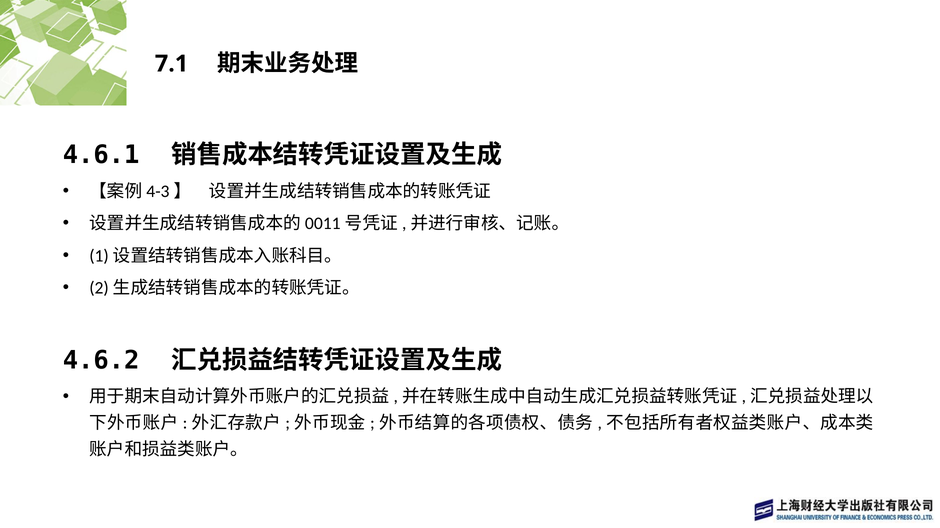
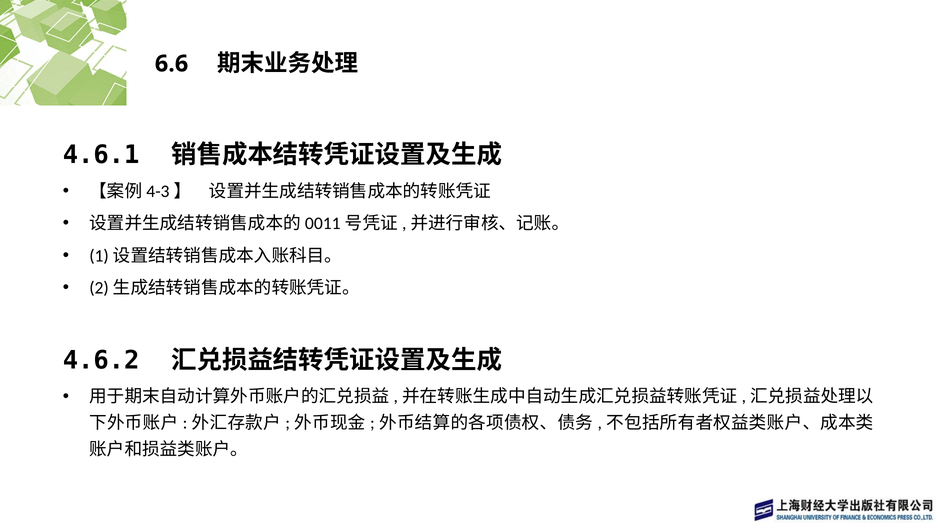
7.1: 7.1 -> 6.6
